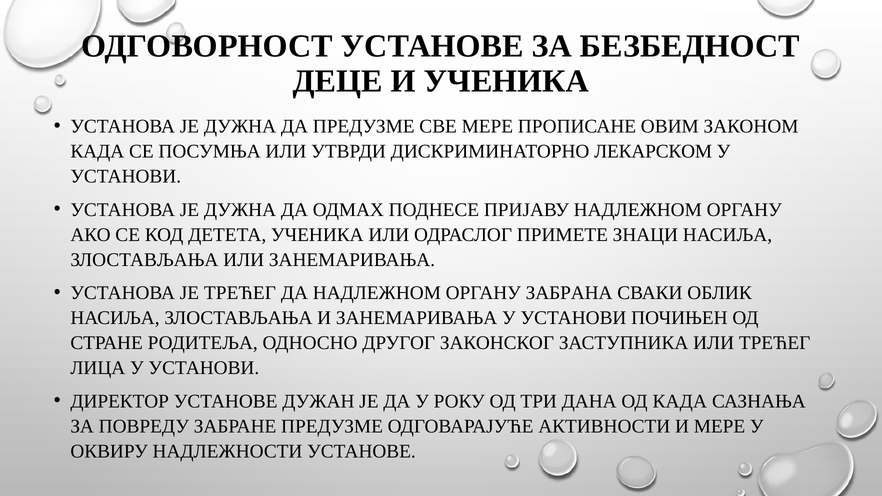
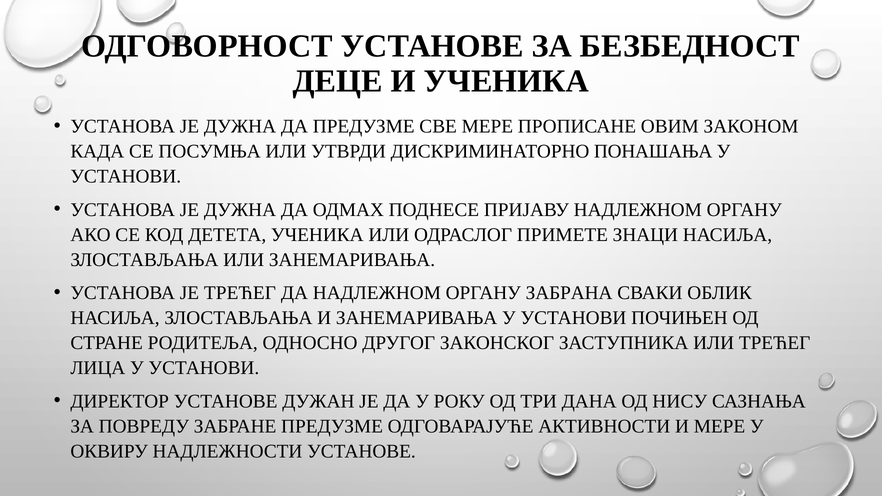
ЛЕКАРСКОМ: ЛЕКАРСКОМ -> ПОНАШАЊА
ОД КАДА: КАДА -> НИСУ
